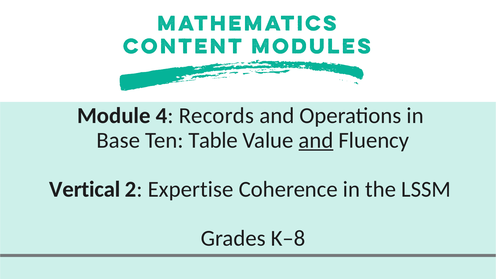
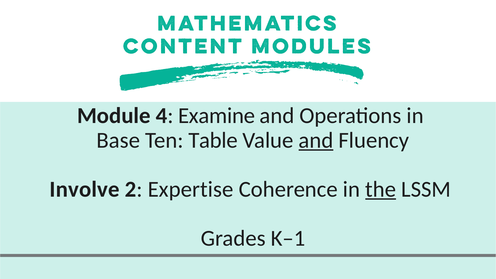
Records: Records -> Examine
Vertical: Vertical -> Involve
the underline: none -> present
K–8: K–8 -> K–1
